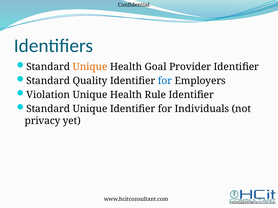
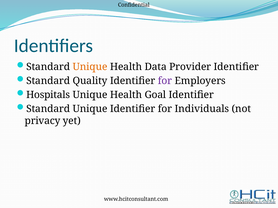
Goal: Goal -> Data
for at (165, 81) colour: blue -> purple
Violation: Violation -> Hospitals
Rule: Rule -> Goal
